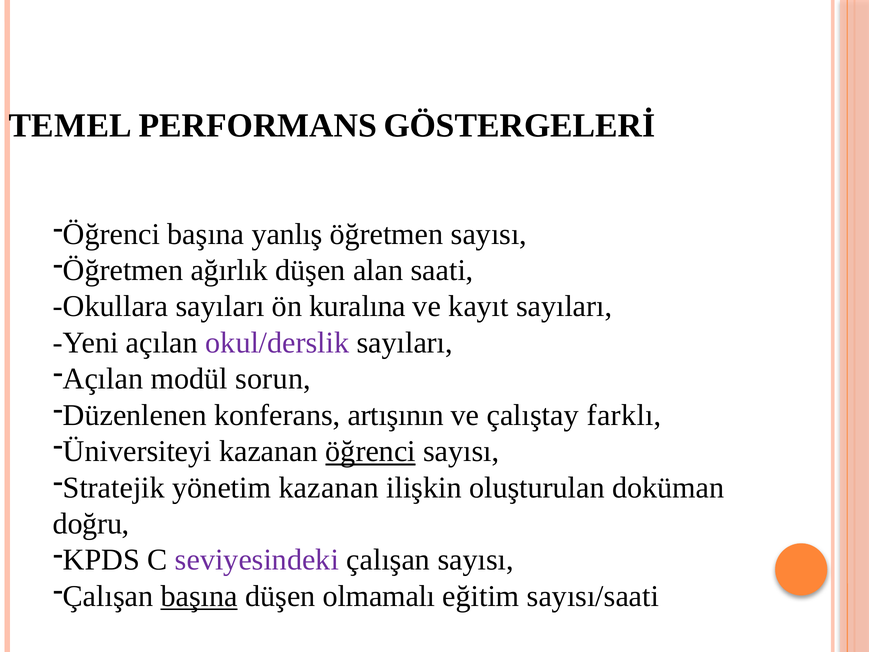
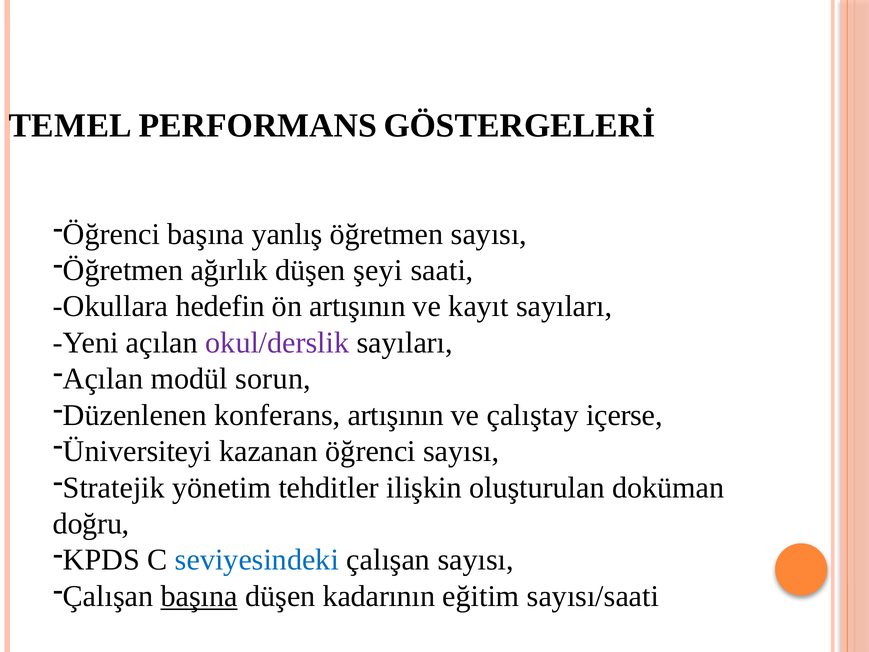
alan: alan -> şeyi
Okullara sayıları: sayıları -> hedefin
ön kuralına: kuralına -> artışının
farklı: farklı -> içerse
öğrenci at (371, 451) underline: present -> none
yönetim kazanan: kazanan -> tehditler
seviyesindeki colour: purple -> blue
olmamalı: olmamalı -> kadarının
